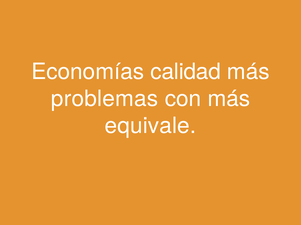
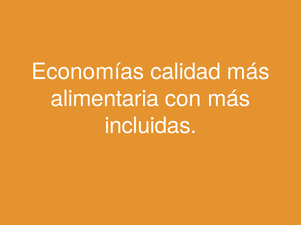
problemas: problemas -> alimentaria
equivale: equivale -> incluidas
